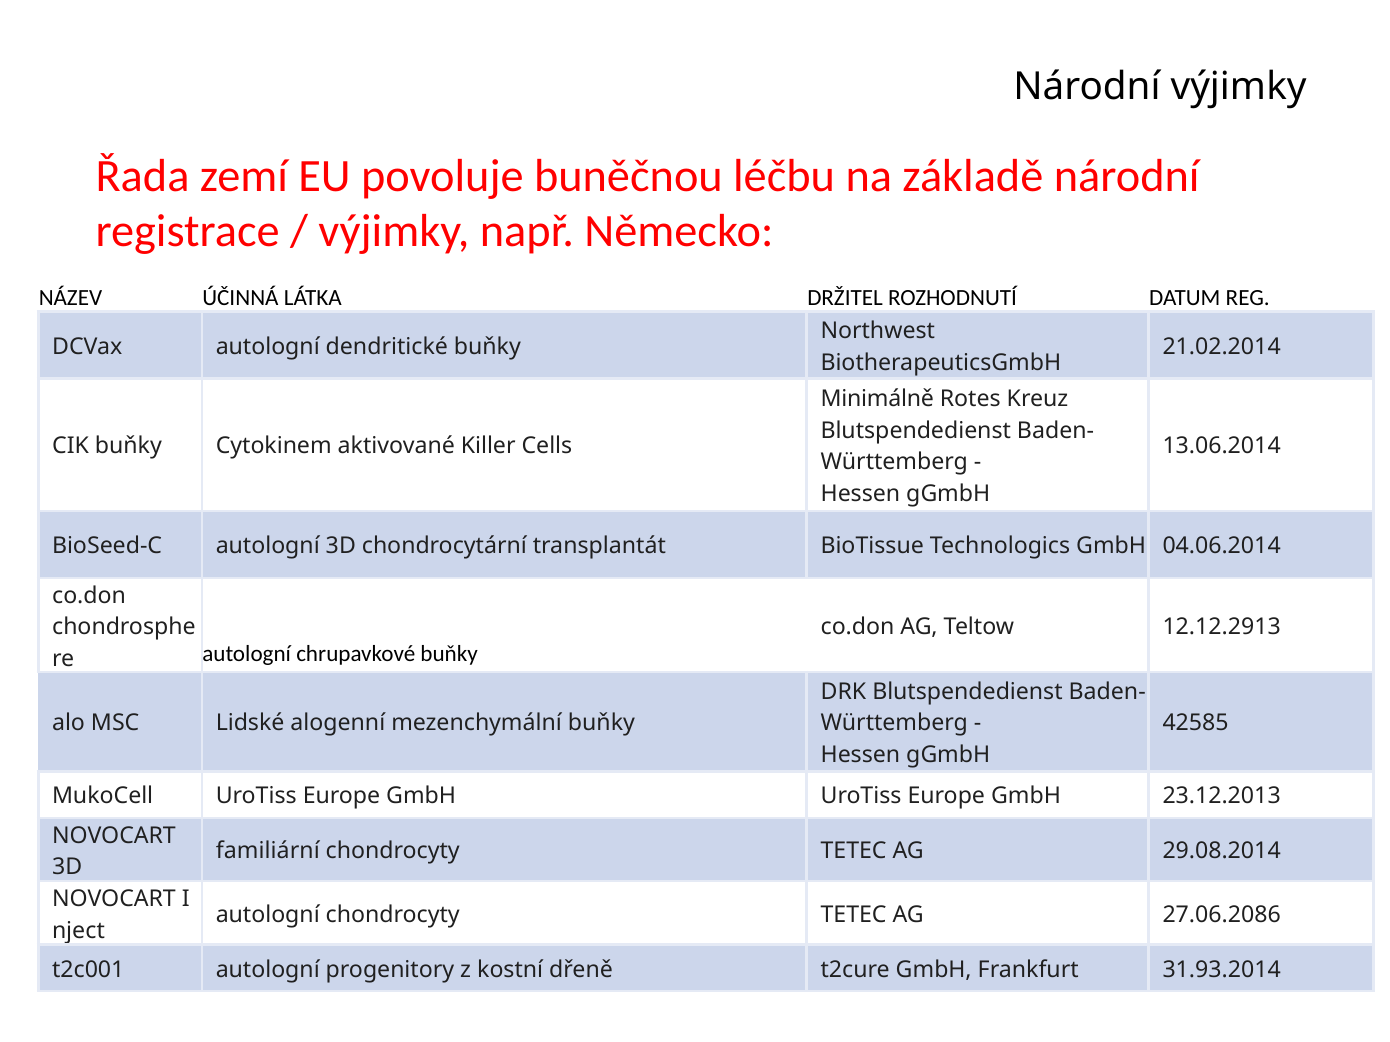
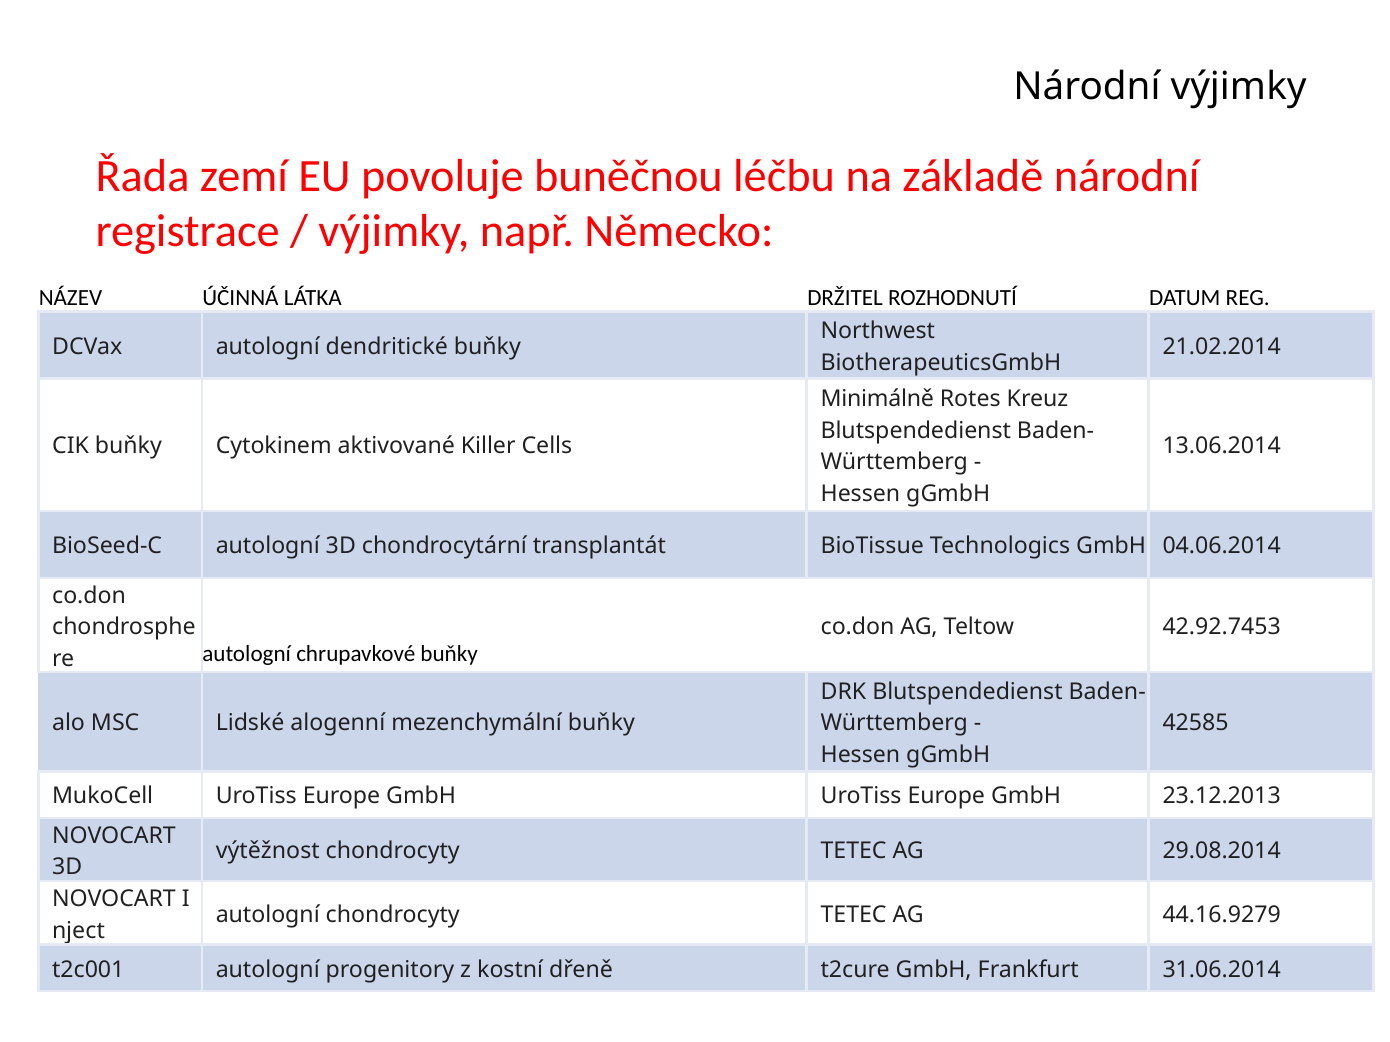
12.12.2913: 12.12.2913 -> 42.92.7453
familiární: familiární -> výtěžnost
27.06.2086: 27.06.2086 -> 44.16.9279
31.93.2014: 31.93.2014 -> 31.06.2014
